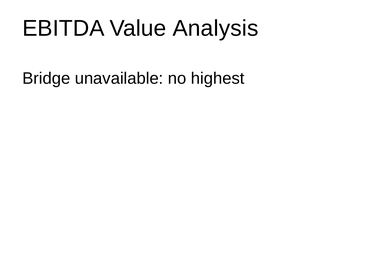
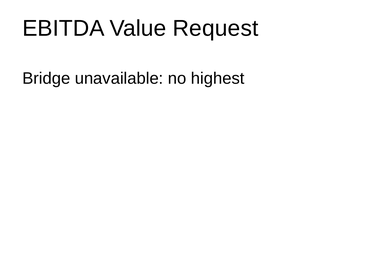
Analysis: Analysis -> Request
